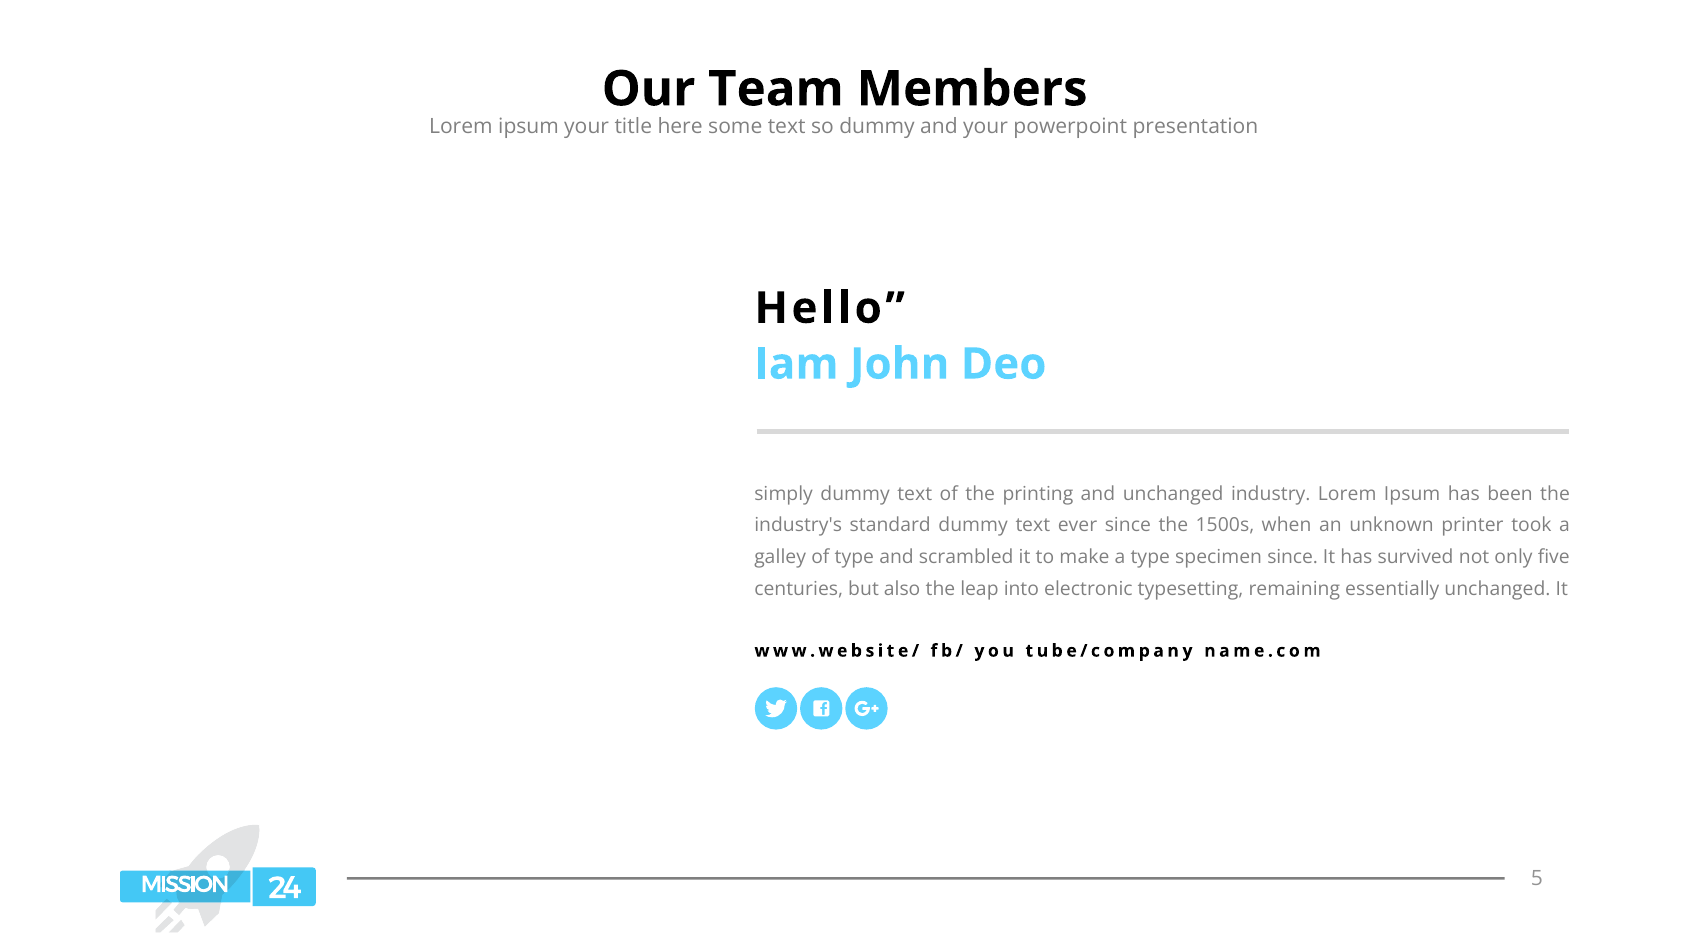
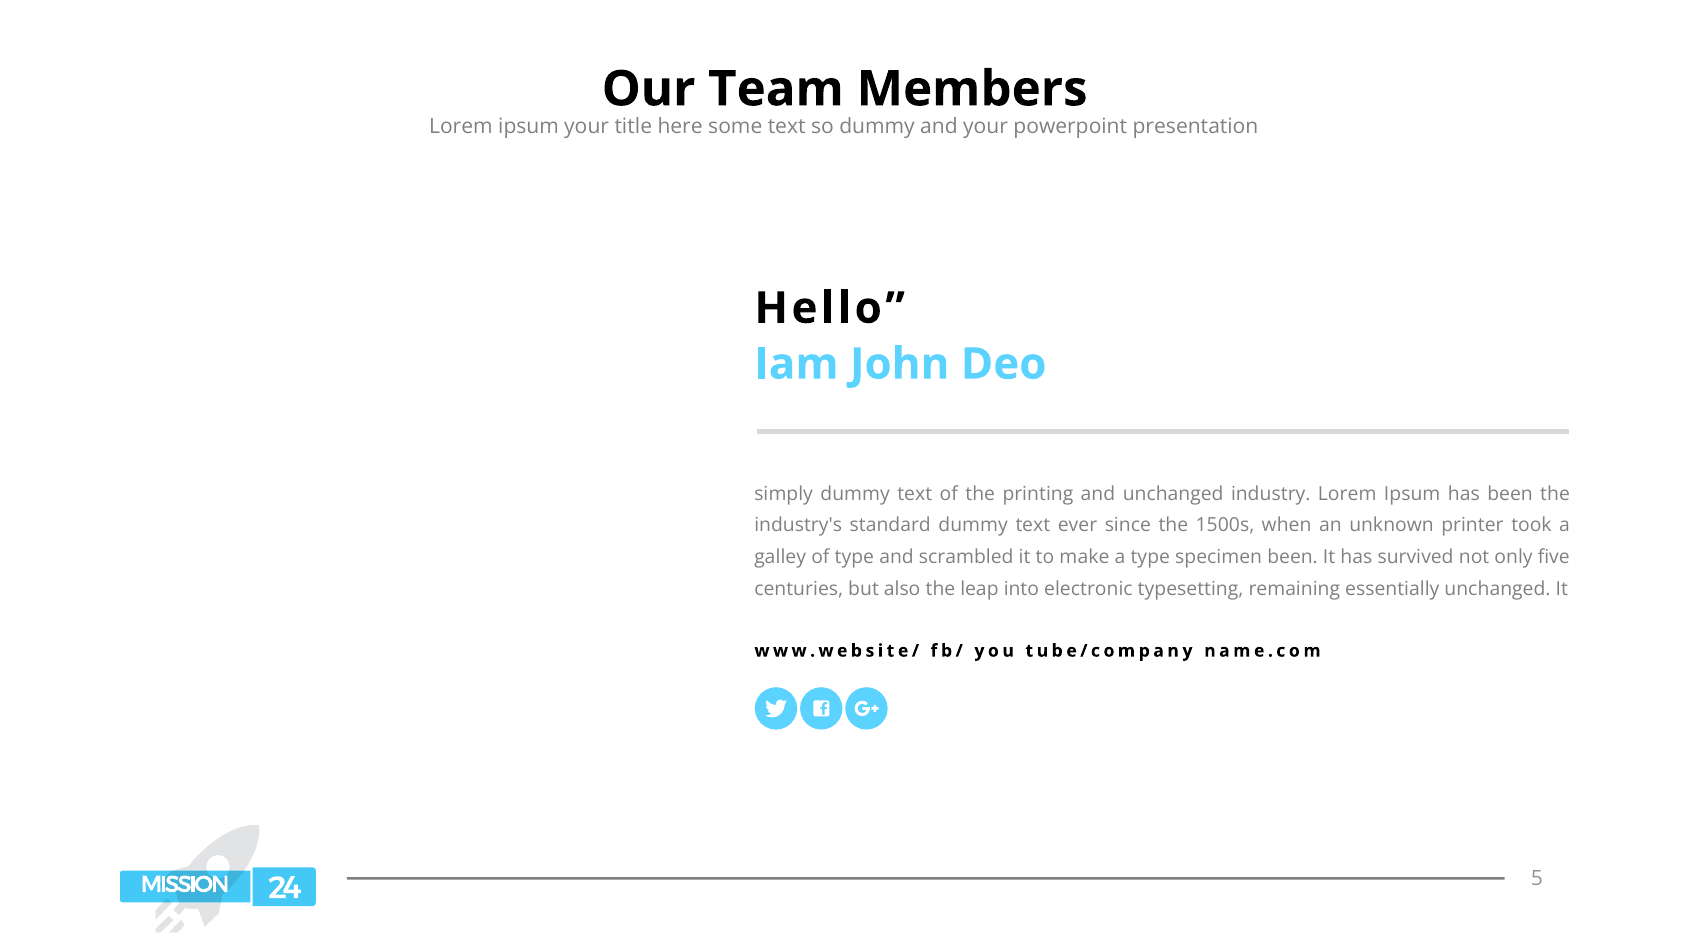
specimen since: since -> been
